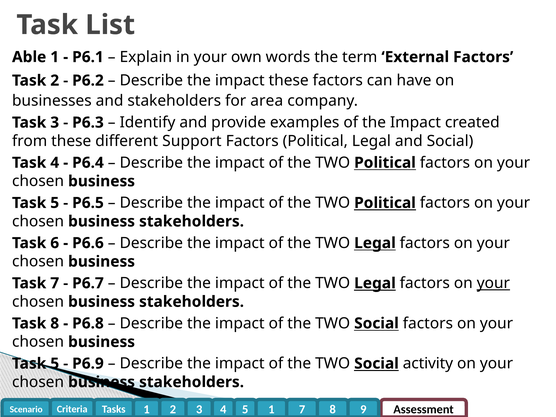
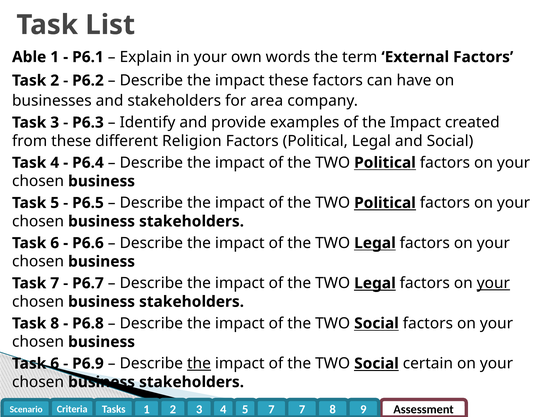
Support: Support -> Religion
5 at (55, 364): 5 -> 6
the at (199, 364) underline: none -> present
activity: activity -> certain
5 1: 1 -> 7
